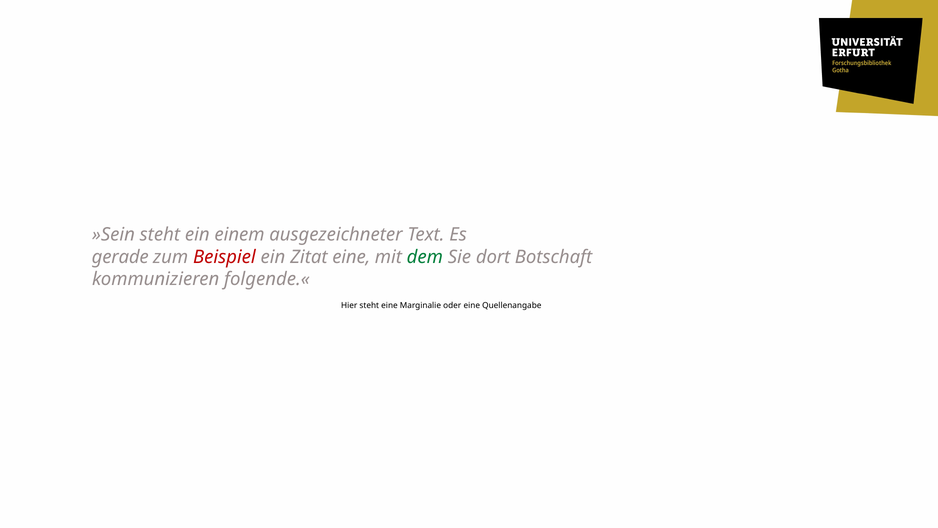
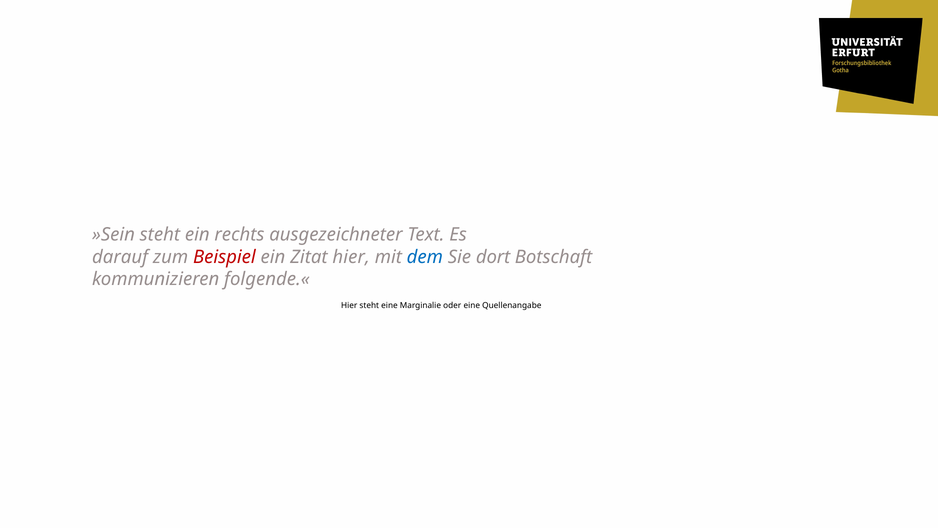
einem: einem -> rechts
gerade: gerade -> darauf
Zitat eine: eine -> hier
dem colour: green -> blue
